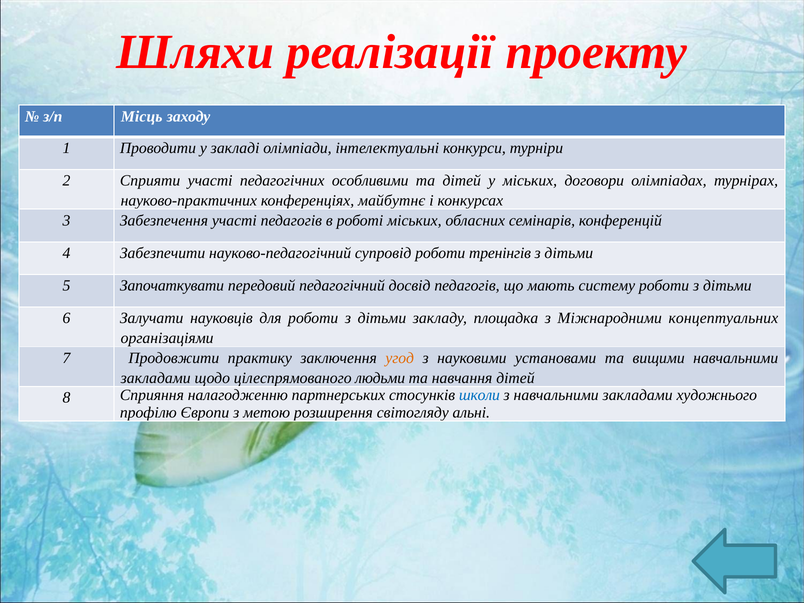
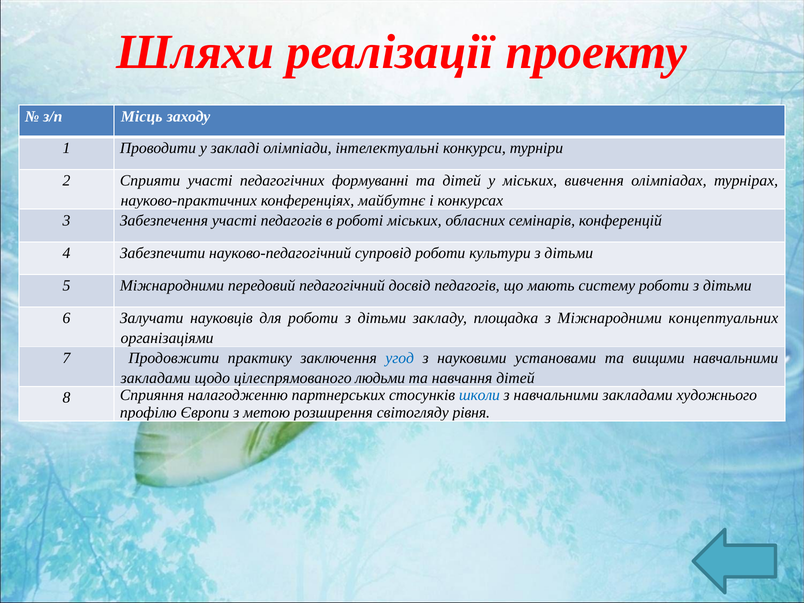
особливими: особливими -> формуванні
договори: договори -> вивчення
тренінгів: тренінгів -> культури
5 Започаткувати: Започаткувати -> Міжнародними
угод colour: orange -> blue
альні: альні -> рівня
